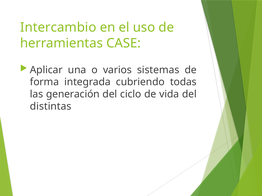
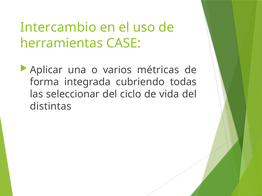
sistemas: sistemas -> métricas
generación: generación -> seleccionar
